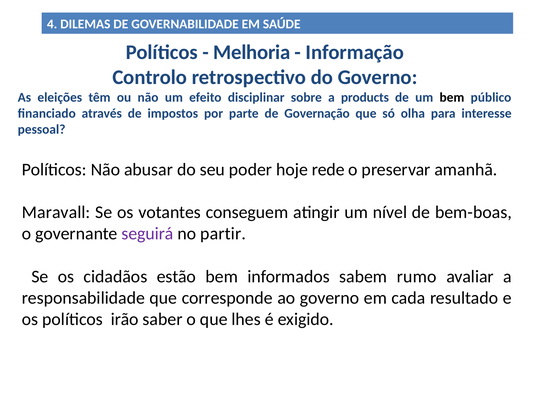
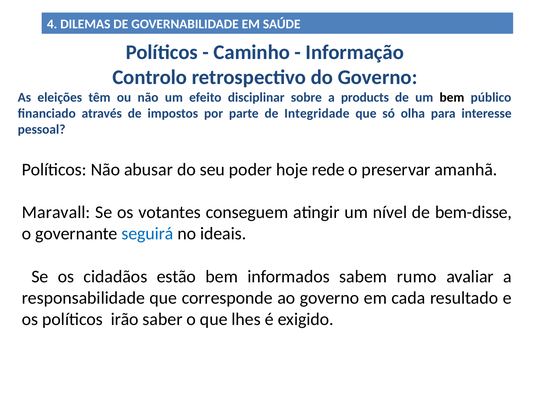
Melhoria: Melhoria -> Caminho
Governação: Governação -> Integridade
bem-boas: bem-boas -> bem-disse
seguirá colour: purple -> blue
partir: partir -> ideais
